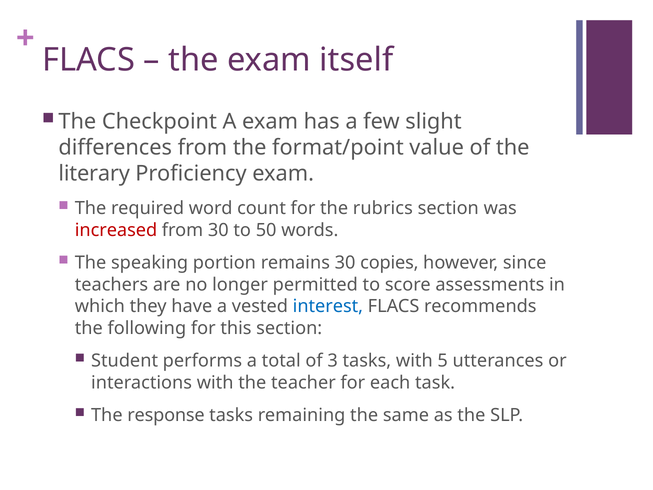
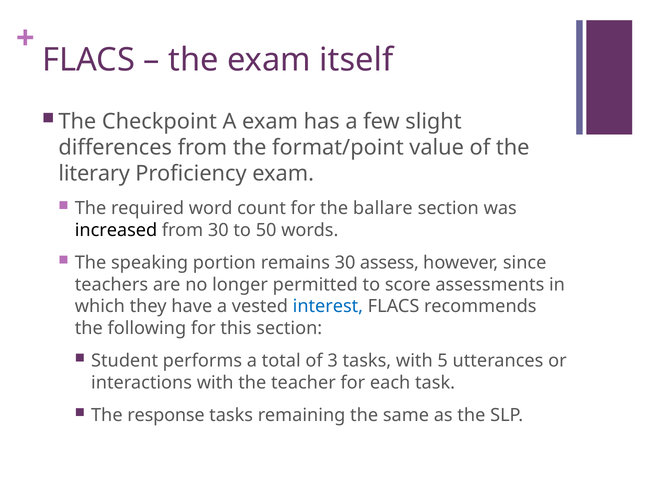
rubrics: rubrics -> ballare
increased colour: red -> black
copies: copies -> assess
